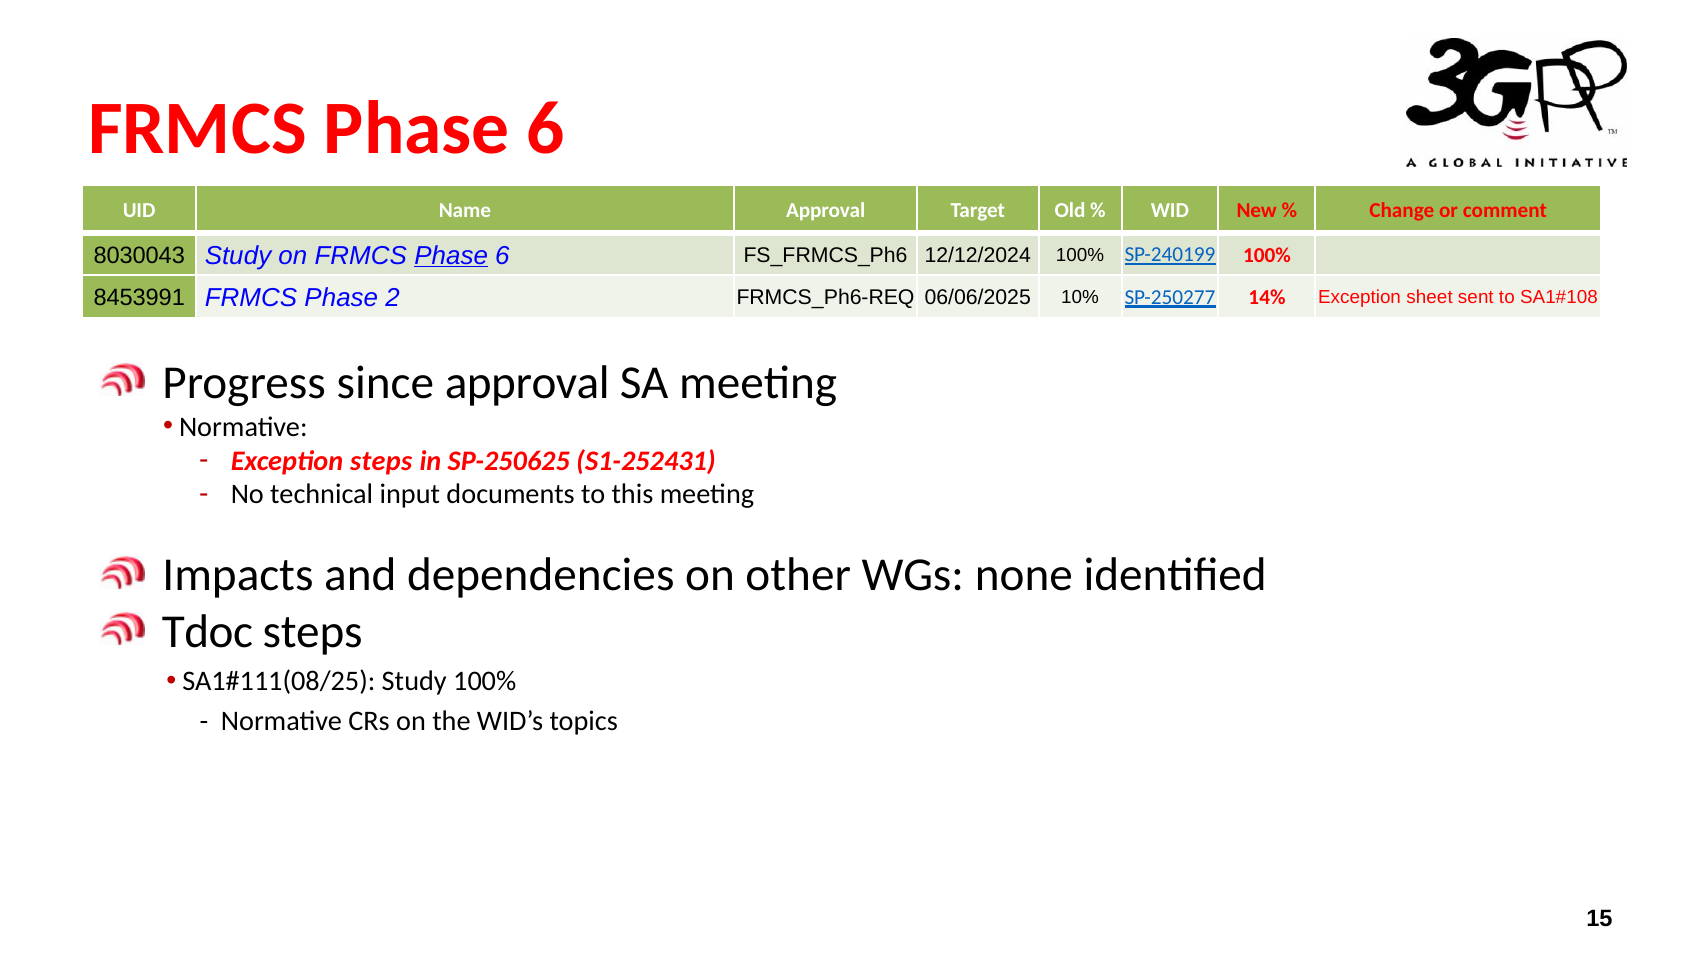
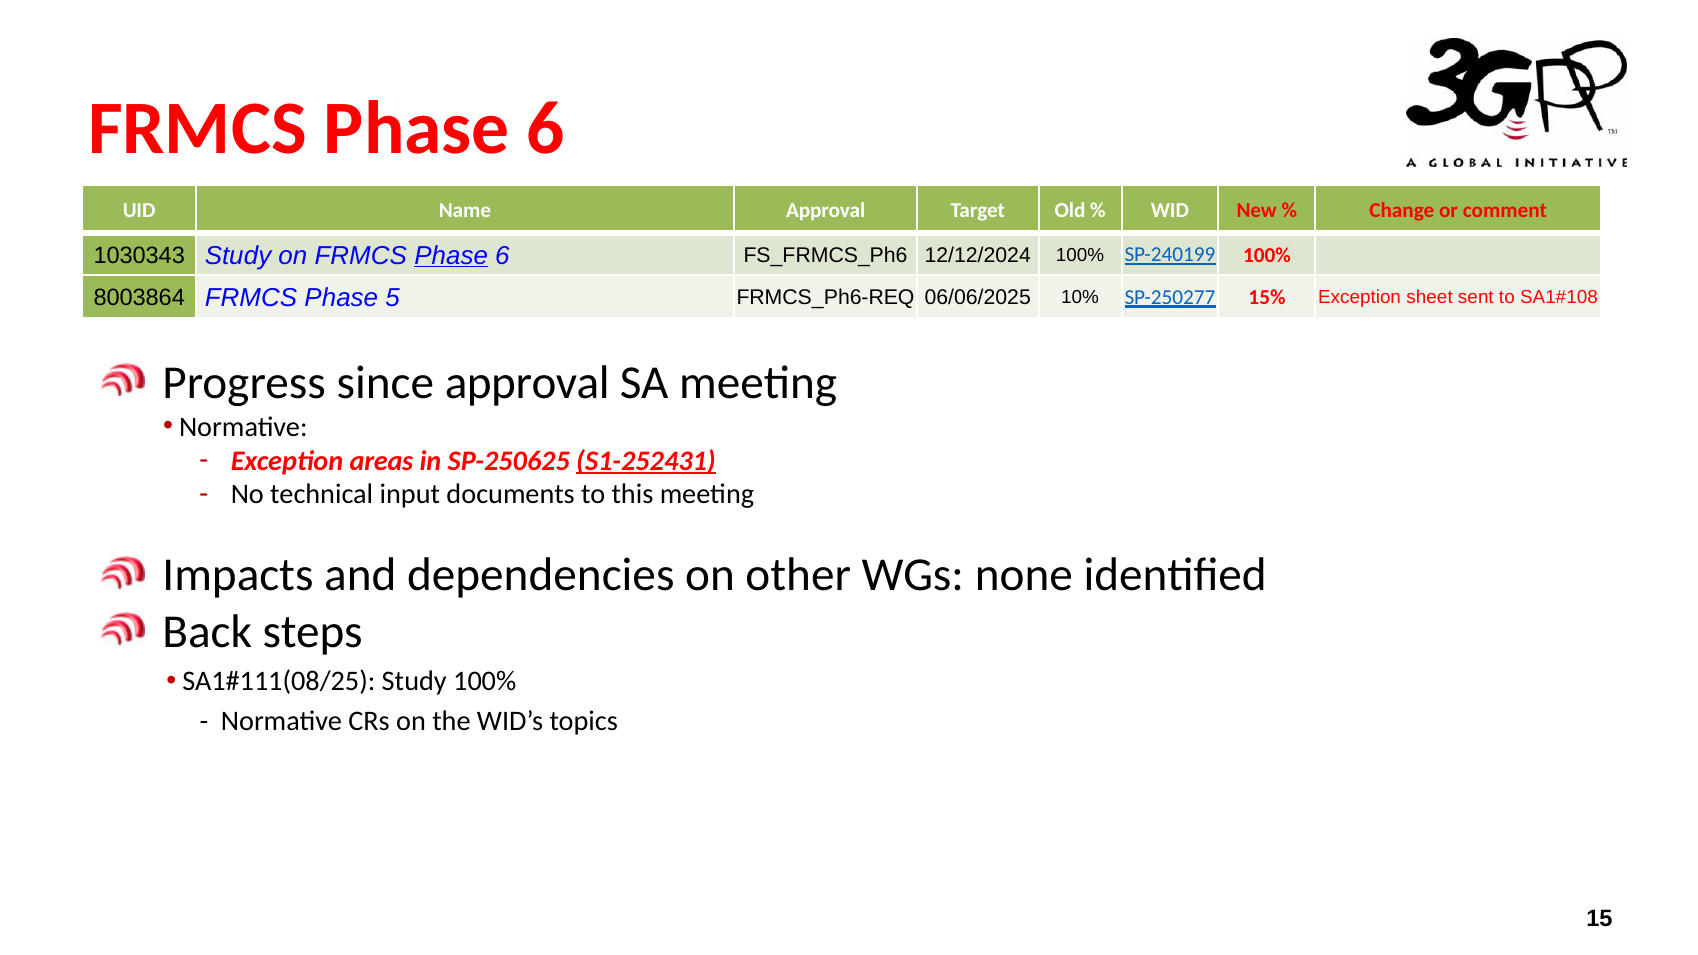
8030043: 8030043 -> 1030343
8453991: 8453991 -> 8003864
2: 2 -> 5
14%: 14% -> 15%
Exception steps: steps -> areas
S1-252431 underline: none -> present
Tdoc: Tdoc -> Back
